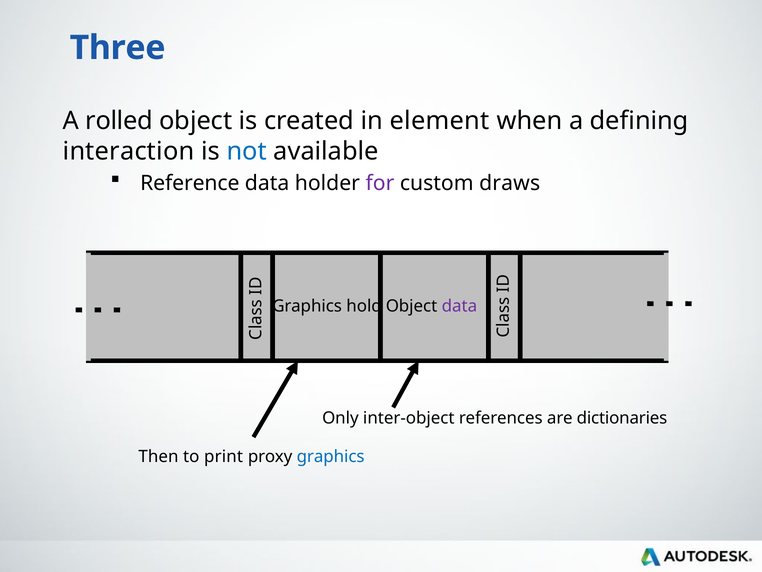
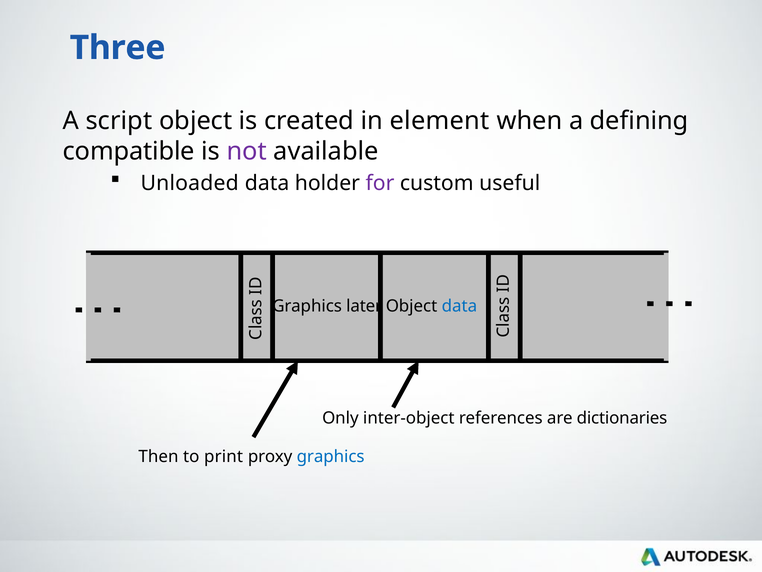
rolled: rolled -> script
interaction: interaction -> compatible
not colour: blue -> purple
Reference: Reference -> Unloaded
draws: draws -> useful
hold: hold -> later
data at (459, 306) colour: purple -> blue
